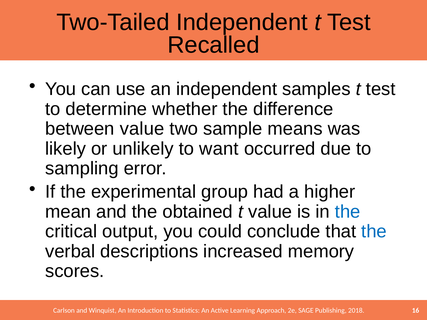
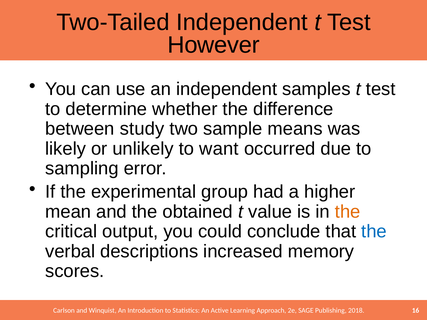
Recalled: Recalled -> However
between value: value -> study
the at (348, 212) colour: blue -> orange
